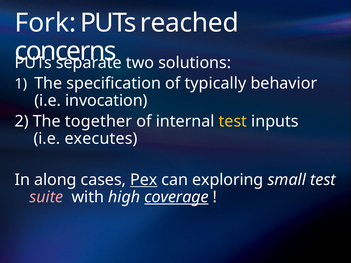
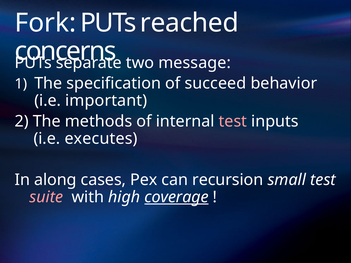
solutions: solutions -> message
typically: typically -> succeed
invocation: invocation -> important
together: together -> methods
test at (233, 121) colour: yellow -> pink
Pex underline: present -> none
exploring: exploring -> recursion
